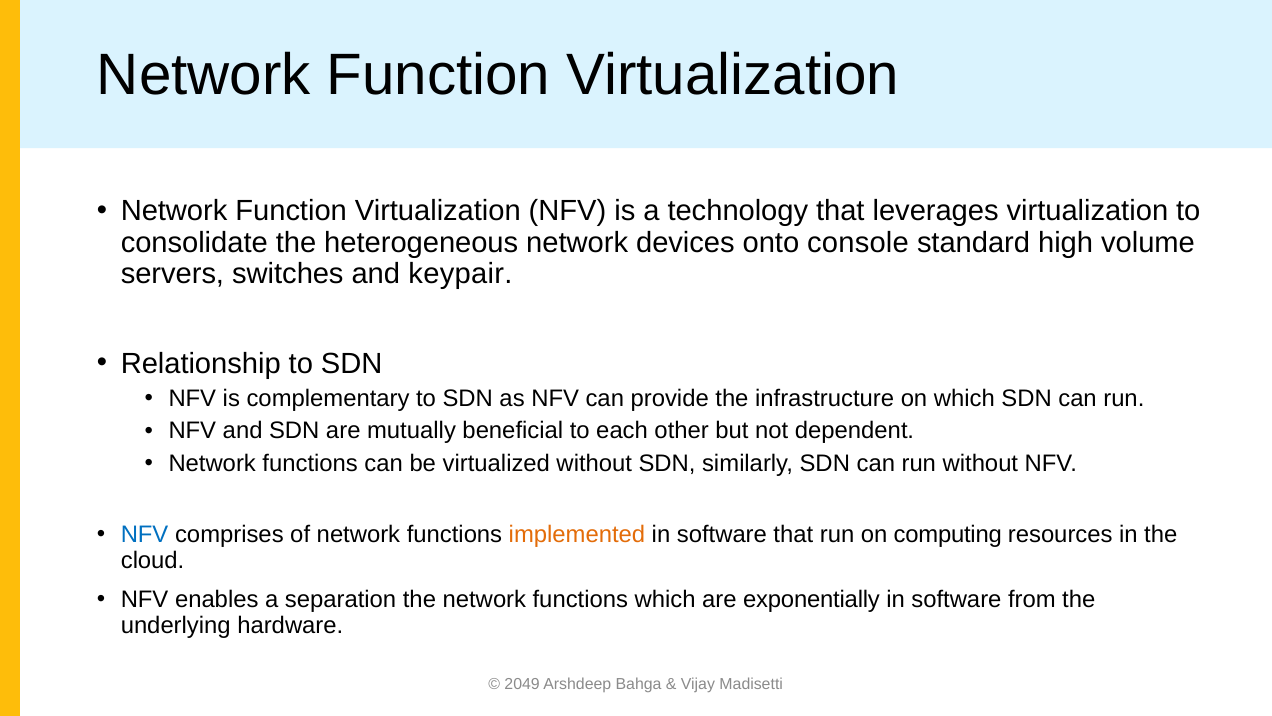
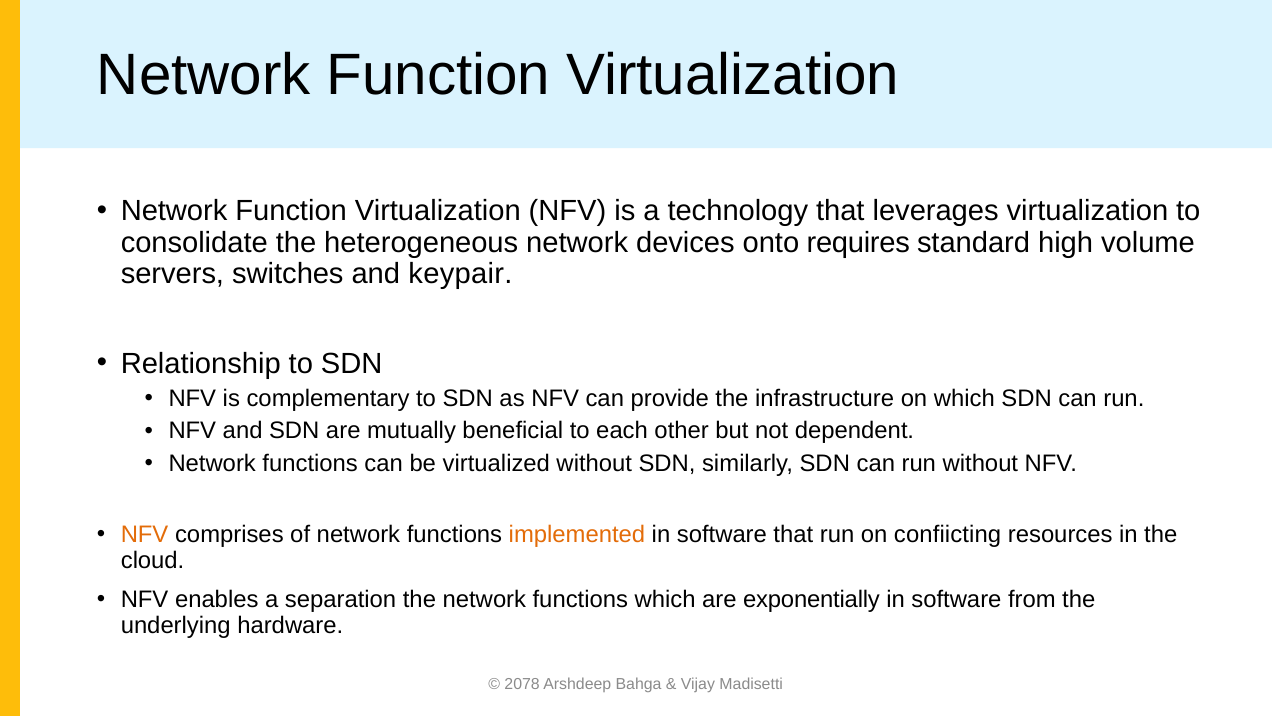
console: console -> requires
NFV at (145, 535) colour: blue -> orange
computing: computing -> confiicting
2049: 2049 -> 2078
